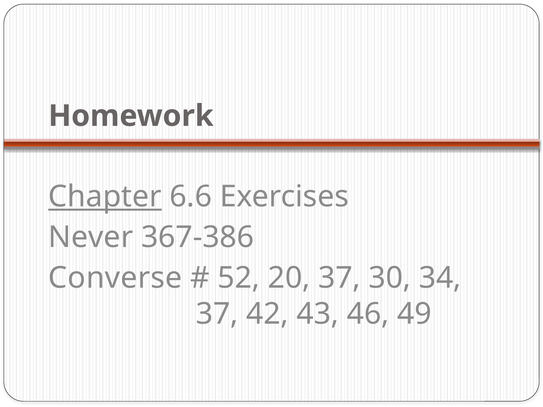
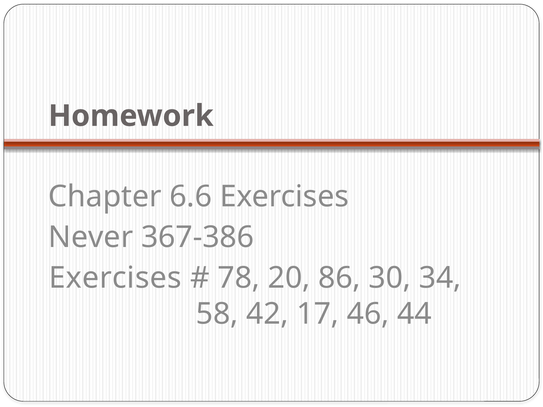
Chapter underline: present -> none
Converse at (115, 278): Converse -> Exercises
52: 52 -> 78
20 37: 37 -> 86
37 at (217, 314): 37 -> 58
43: 43 -> 17
49: 49 -> 44
